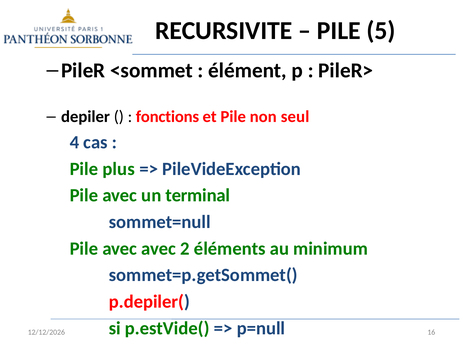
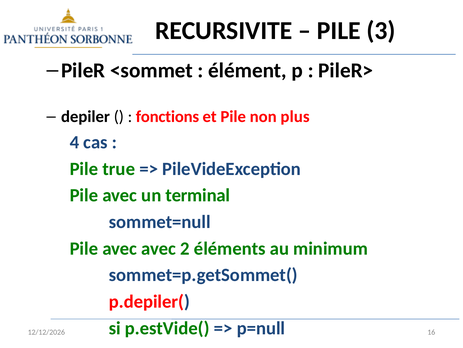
5: 5 -> 3
seul: seul -> plus
plus: plus -> true
